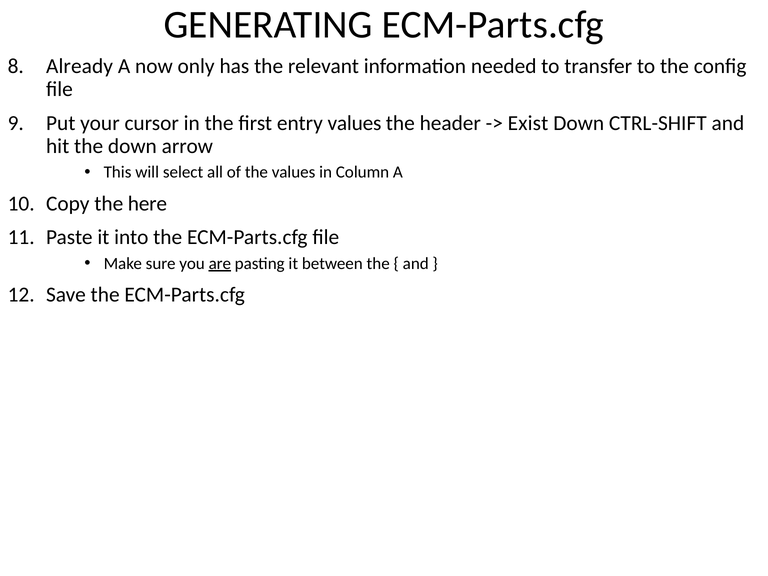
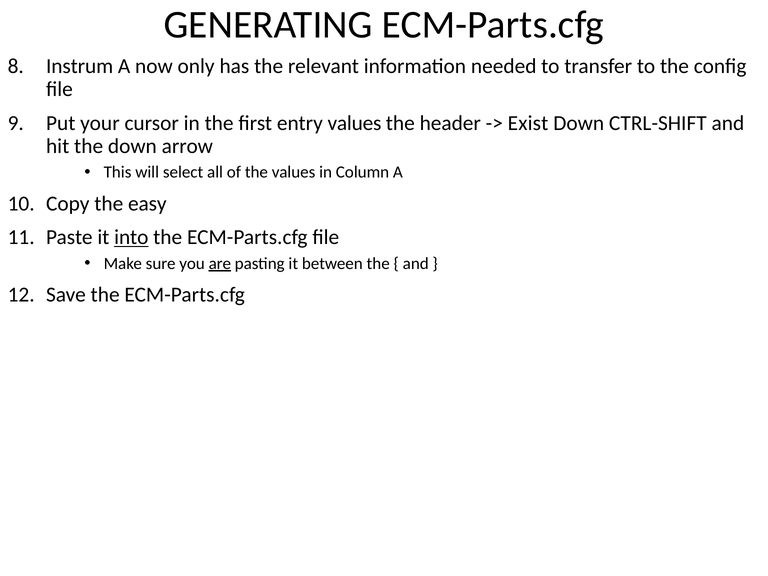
Already: Already -> Instrum
here: here -> easy
into underline: none -> present
